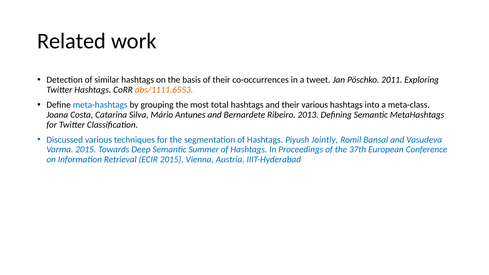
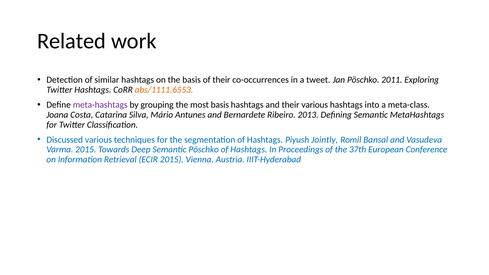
meta-hashtags colour: blue -> purple
most total: total -> basis
Semantic Summer: Summer -> Pöschko
